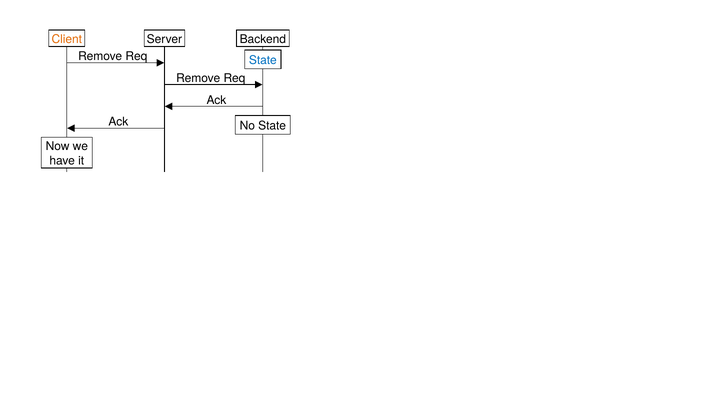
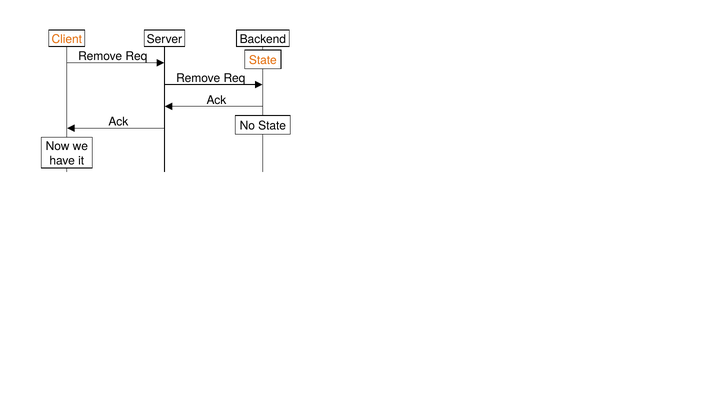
State at (263, 60) colour: blue -> orange
